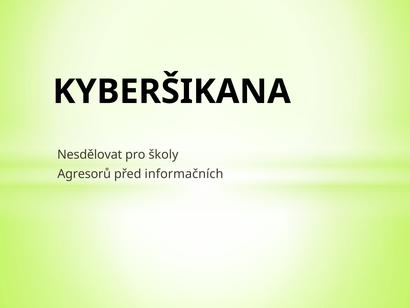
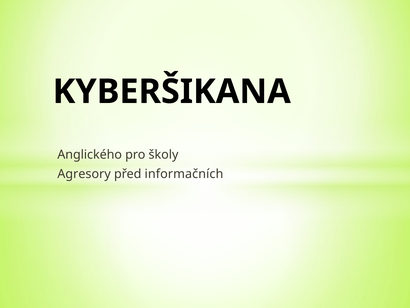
Nesdělovat: Nesdělovat -> Anglického
Agresorů: Agresorů -> Agresory
